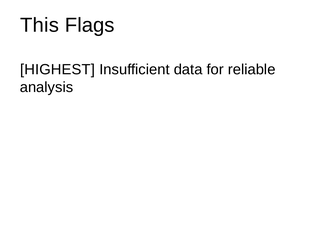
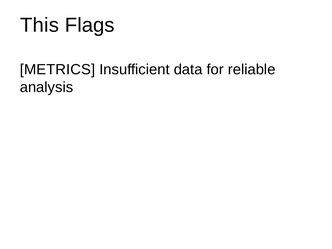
HIGHEST: HIGHEST -> METRICS
